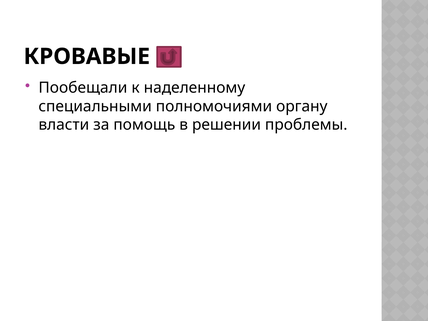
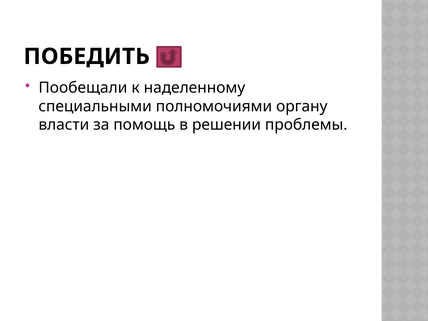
КРОВАВЫЕ: КРОВАВЫЕ -> ПОБЕДИТЬ
